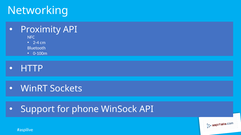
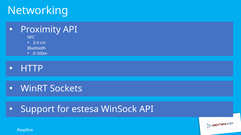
phone: phone -> estesa
